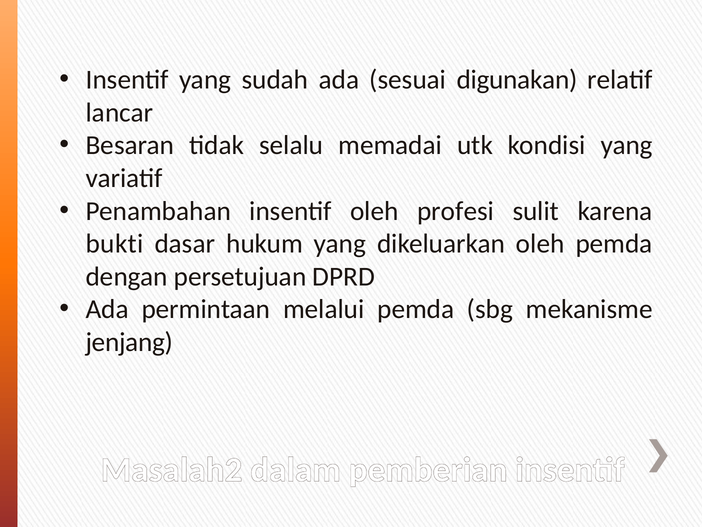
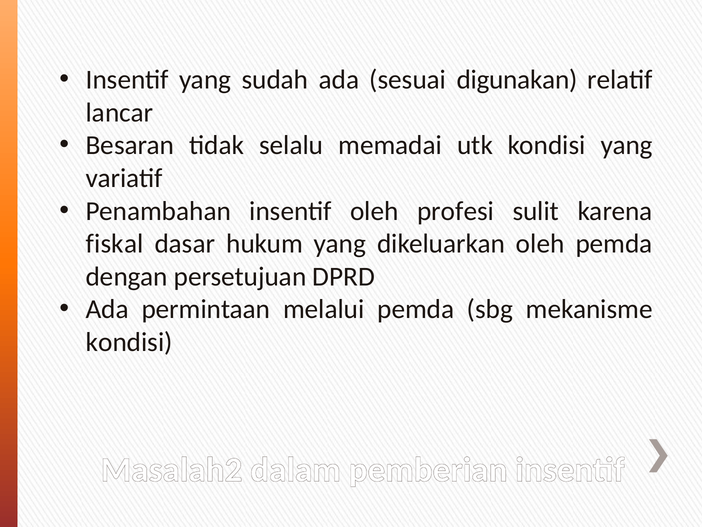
bukti: bukti -> fiskal
jenjang at (129, 342): jenjang -> kondisi
